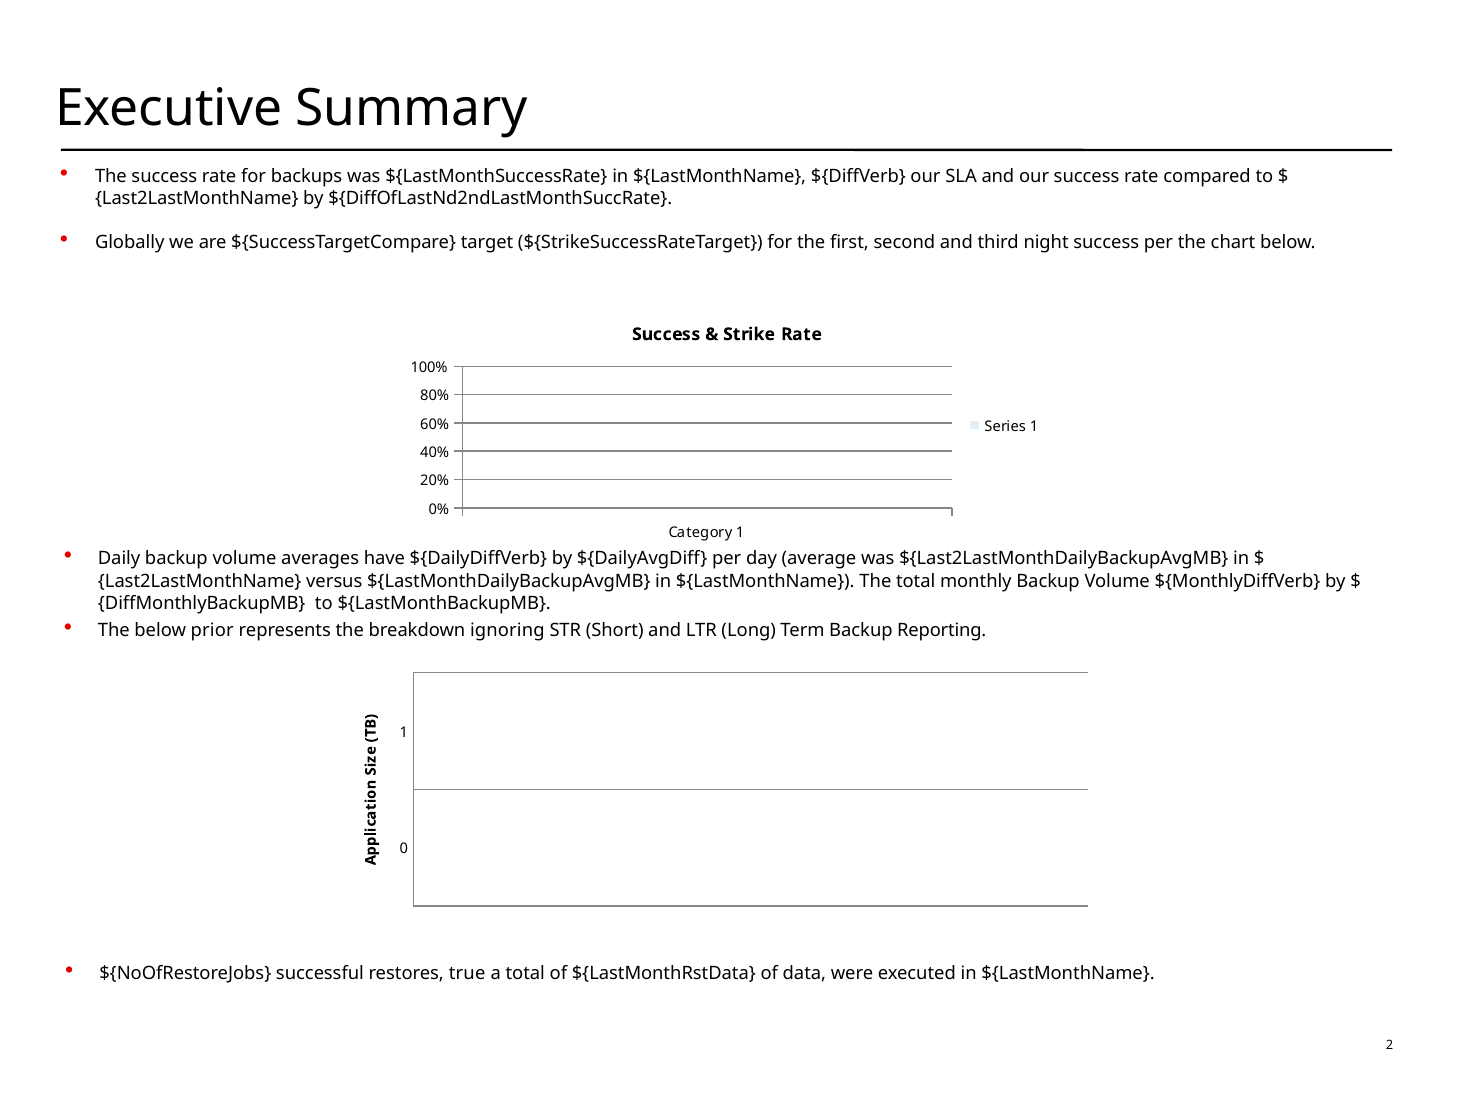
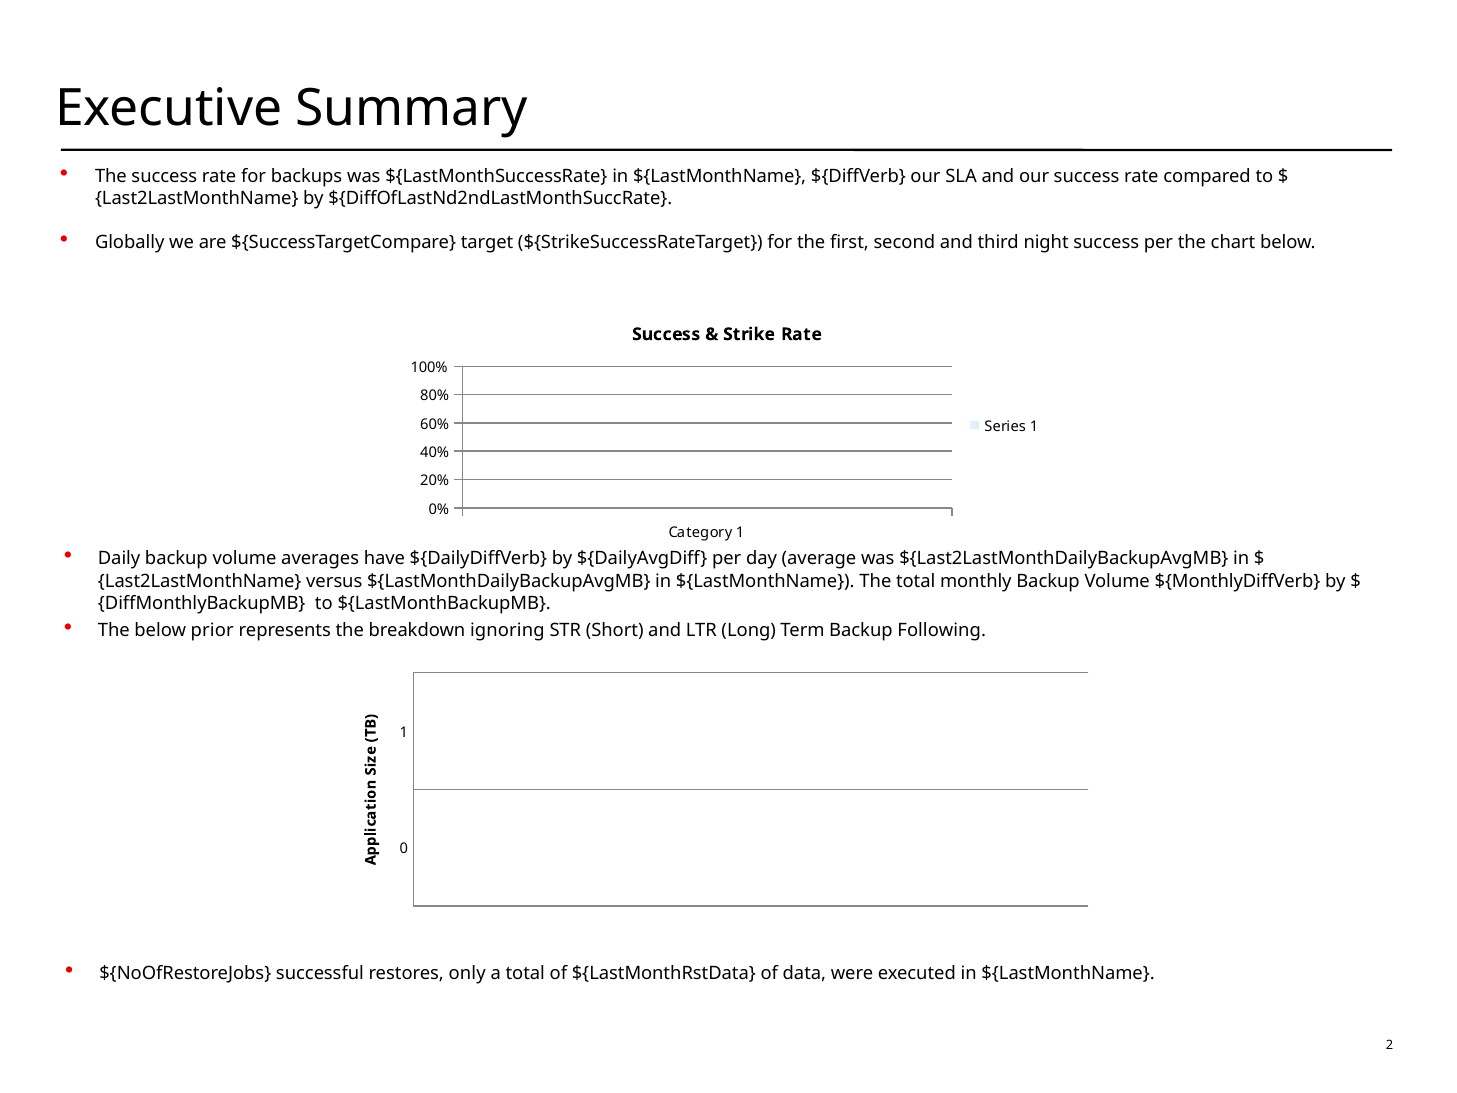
Reporting: Reporting -> Following
true: true -> only
